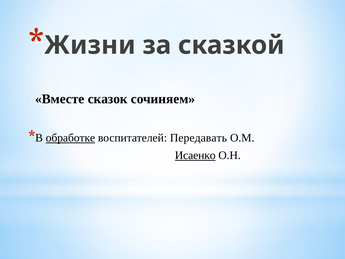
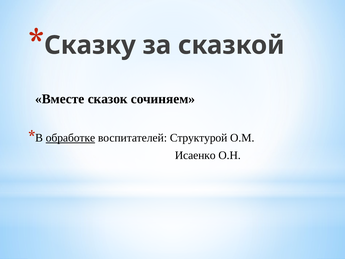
Жизни: Жизни -> Сказку
Передавать: Передавать -> Структурой
Исаенко underline: present -> none
